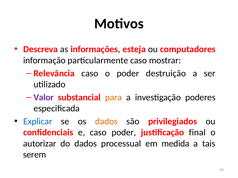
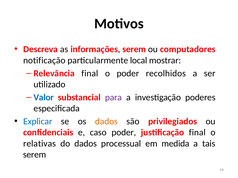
informações esteja: esteja -> serem
informação: informação -> notificação
particularmente caso: caso -> local
Relevância caso: caso -> final
destruição: destruição -> recolhidos
Valor colour: purple -> blue
para colour: orange -> purple
autorizar: autorizar -> relativas
